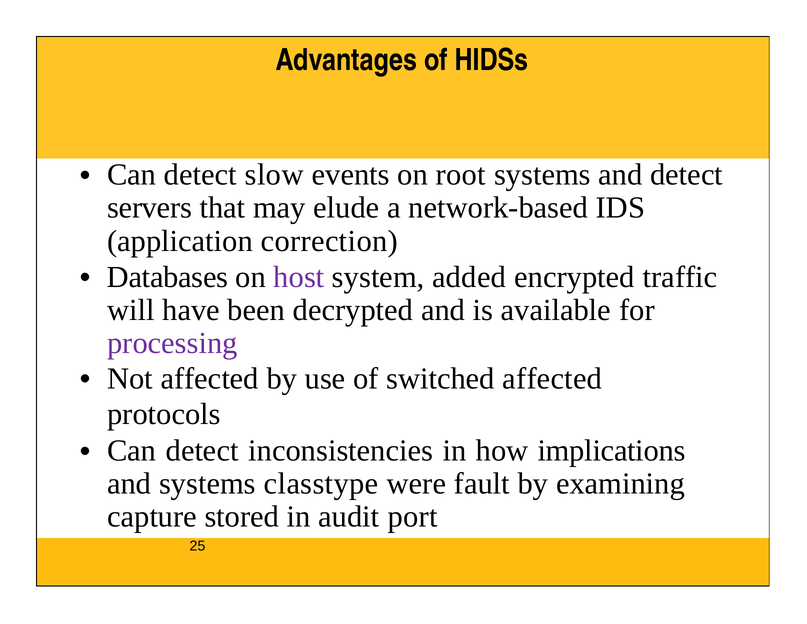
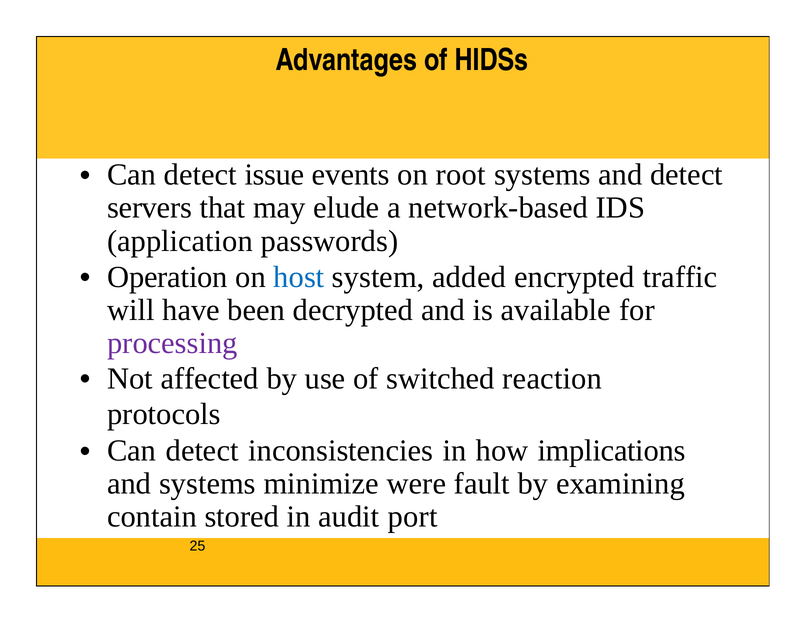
slow: slow -> issue
correction: correction -> passwords
Databases: Databases -> Operation
host colour: purple -> blue
switched affected: affected -> reaction
classtype: classtype -> minimize
capture: capture -> contain
